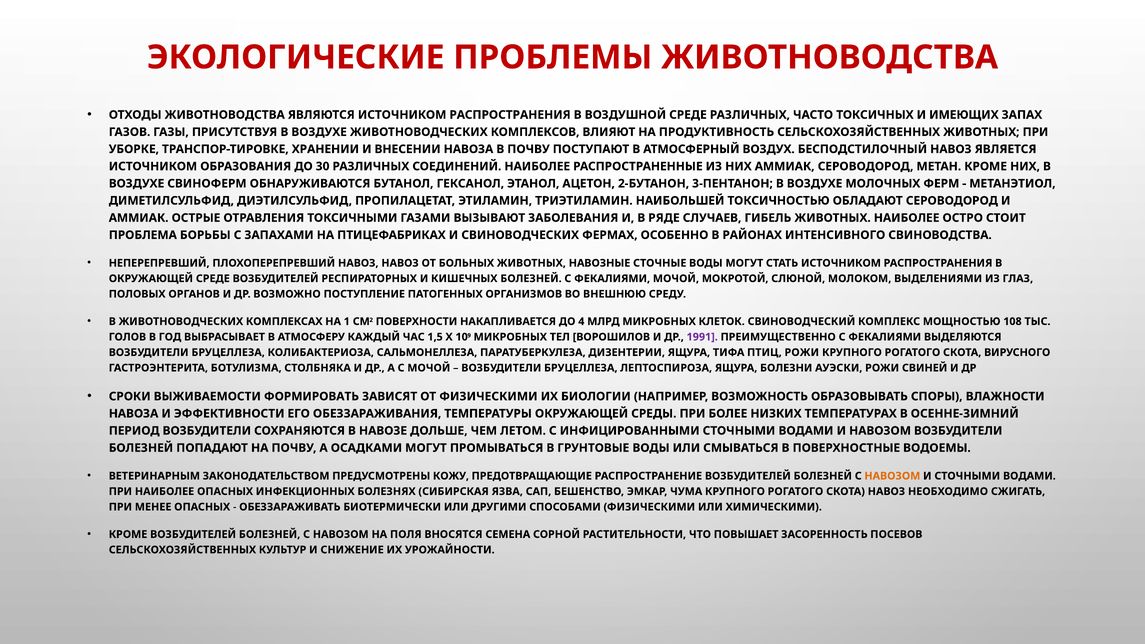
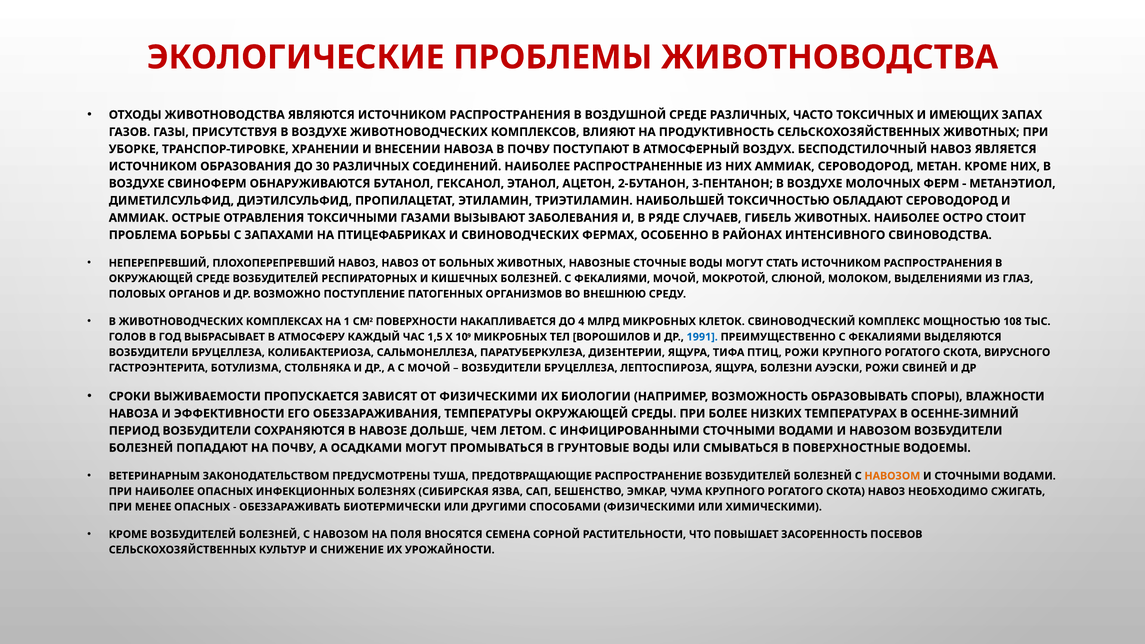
1991 colour: purple -> blue
ФОРМИРОВАТЬ: ФОРМИРОВАТЬ -> ПРОПУСКАЕТСЯ
КОЖУ: КОЖУ -> ТУША
